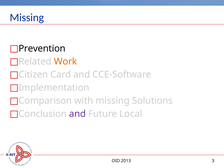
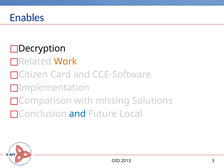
Missing at (27, 18): Missing -> Enables
Prevention: Prevention -> Decryption
and at (77, 114) colour: purple -> blue
